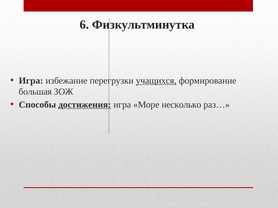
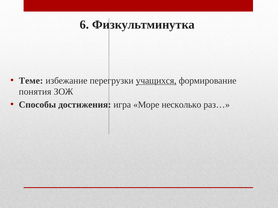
Игра at (31, 81): Игра -> Теме
большая: большая -> понятия
достижения underline: present -> none
